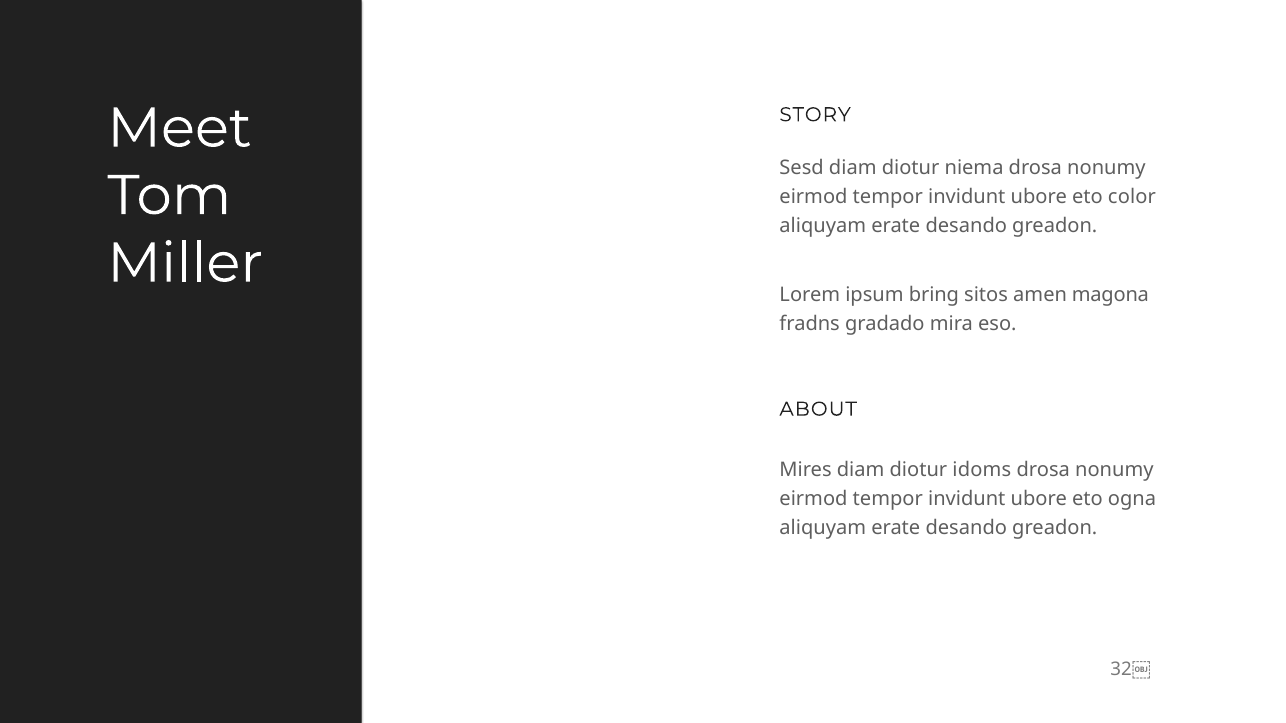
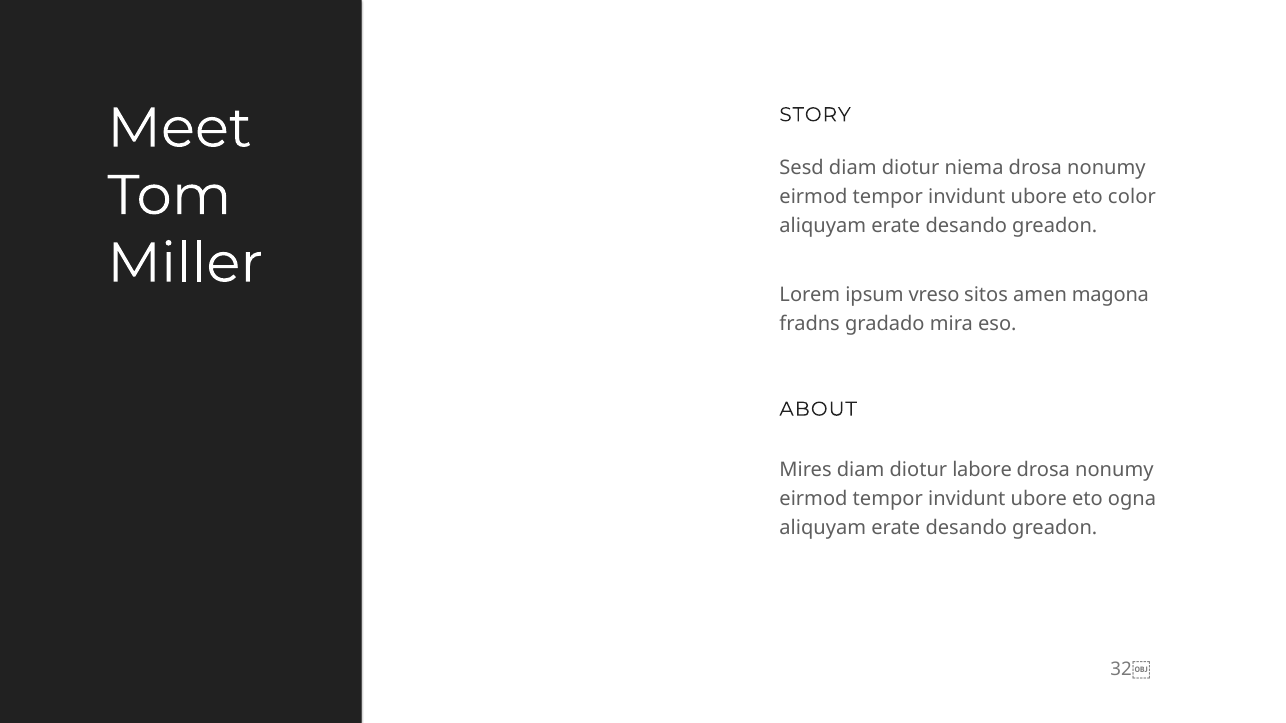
bring: bring -> vreso
idoms: idoms -> labore
